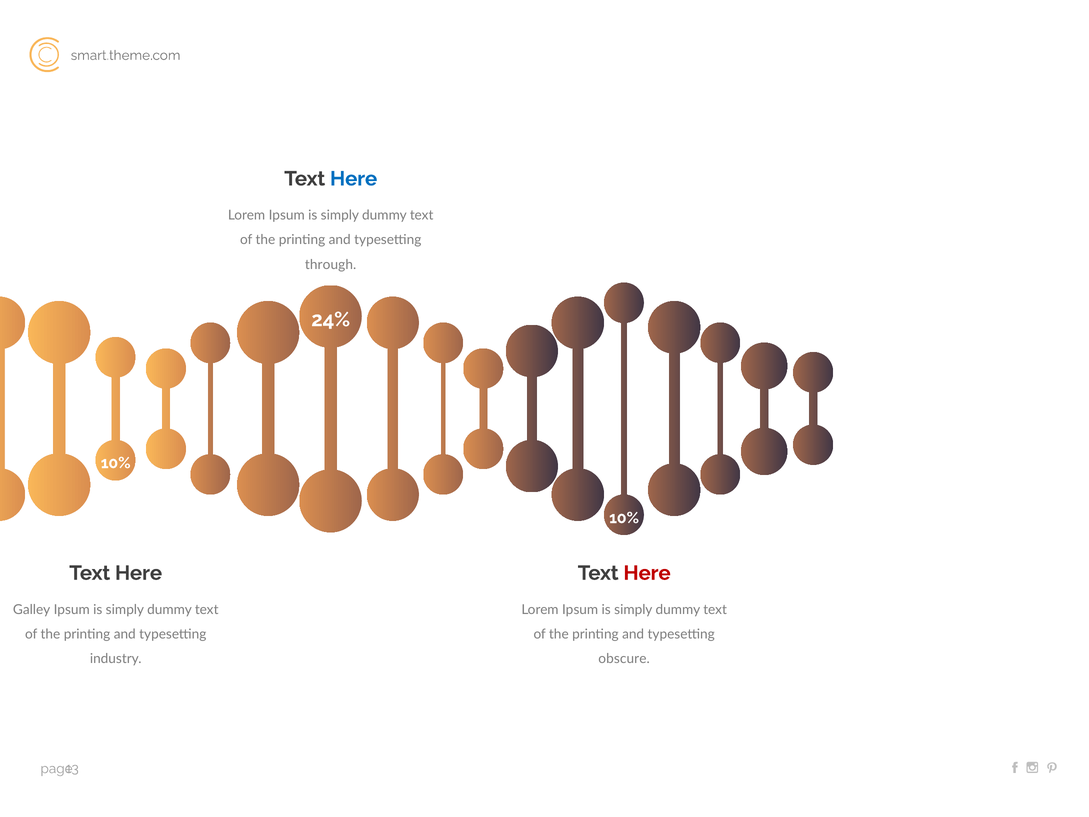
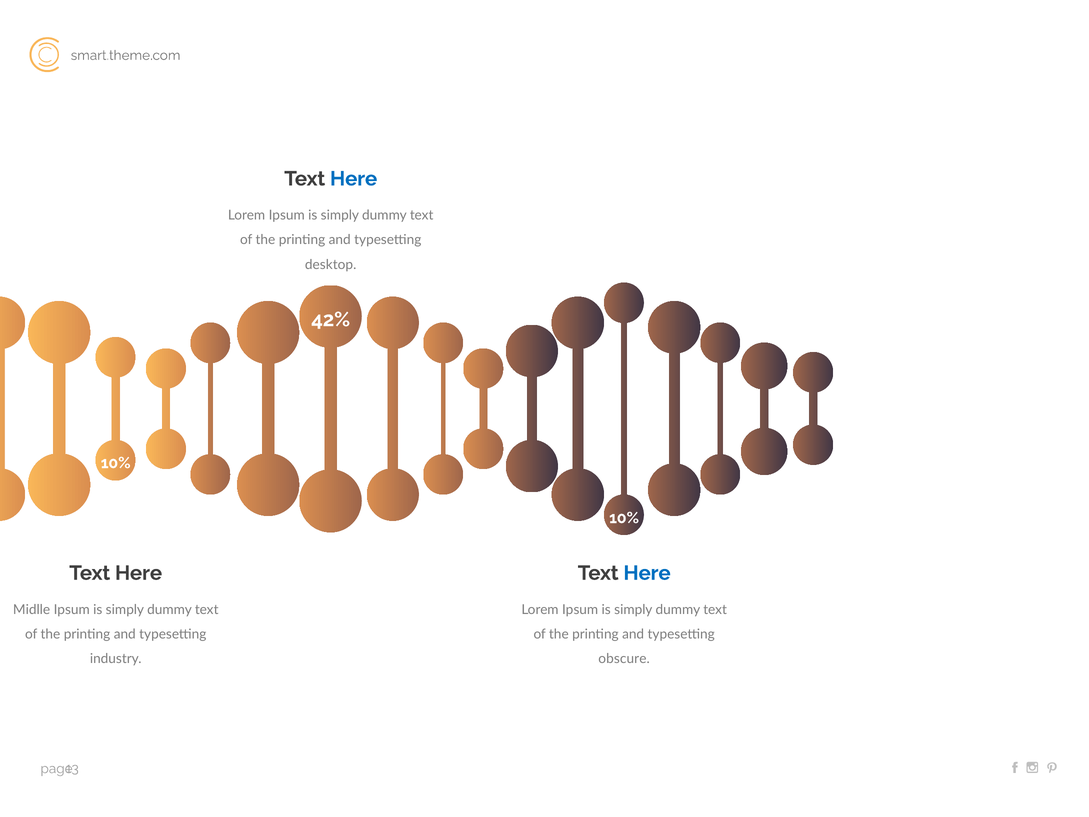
through: through -> desktop
24%: 24% -> 42%
Here at (647, 573) colour: red -> blue
Galley: Galley -> Midlle
